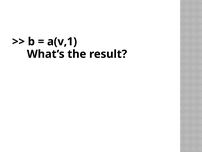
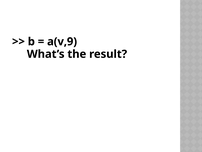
a(v,1: a(v,1 -> a(v,9
